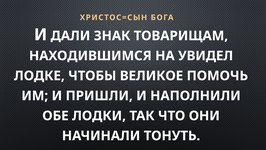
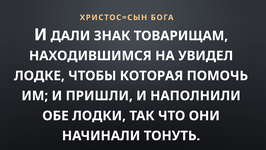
ВЕЛИКОЕ: ВЕЛИКОЕ -> КОТОРАЯ
